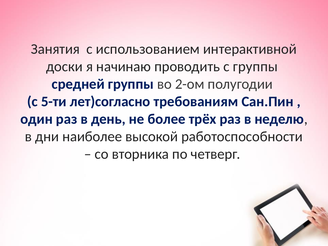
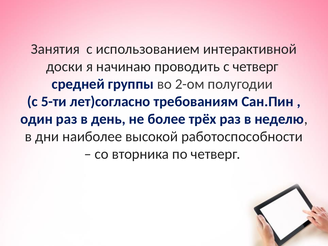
с группы: группы -> четверг
